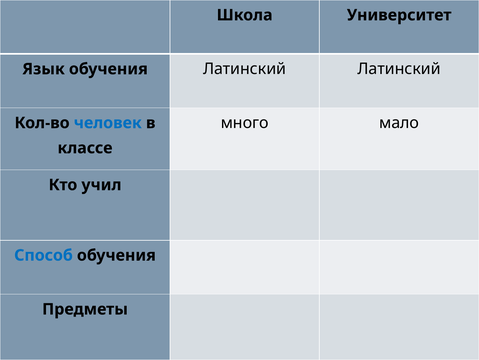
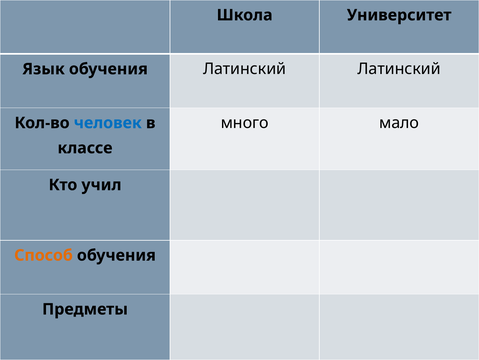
Способ colour: blue -> orange
